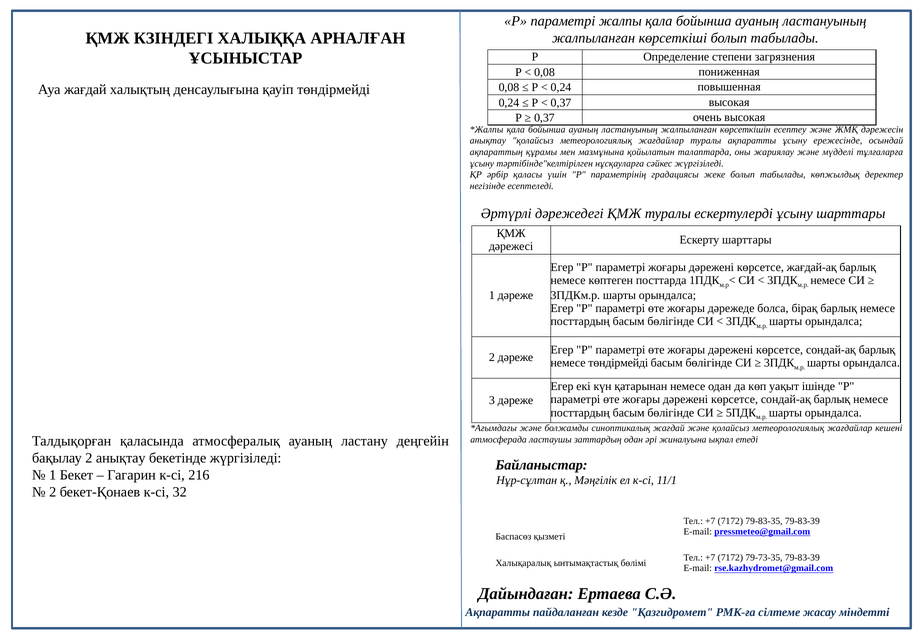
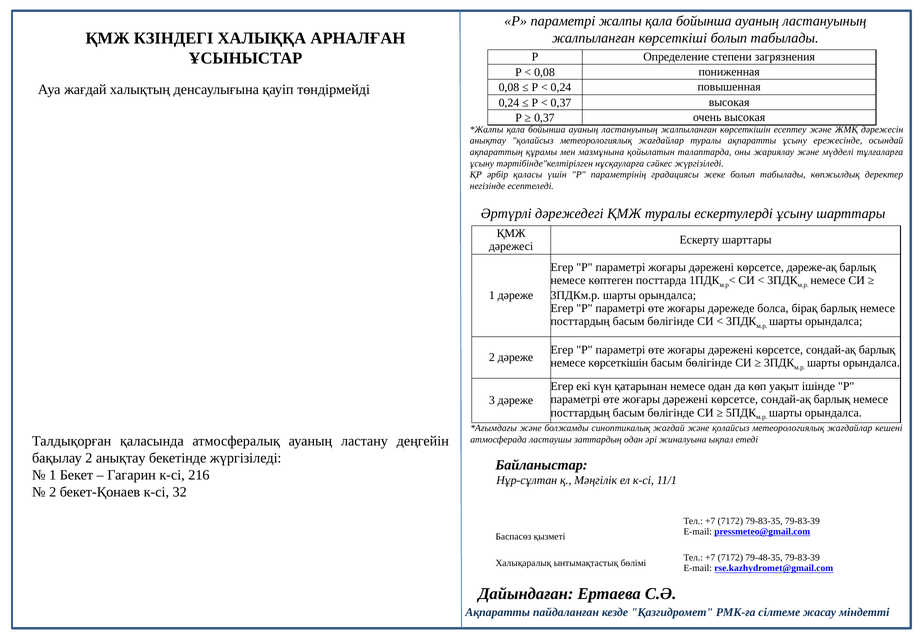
жағдай-ақ: жағдай-ақ -> дәреже-ақ
немесе төндірмейді: төндірмейді -> көрсеткішін
79-73-35: 79-73-35 -> 79-48-35
